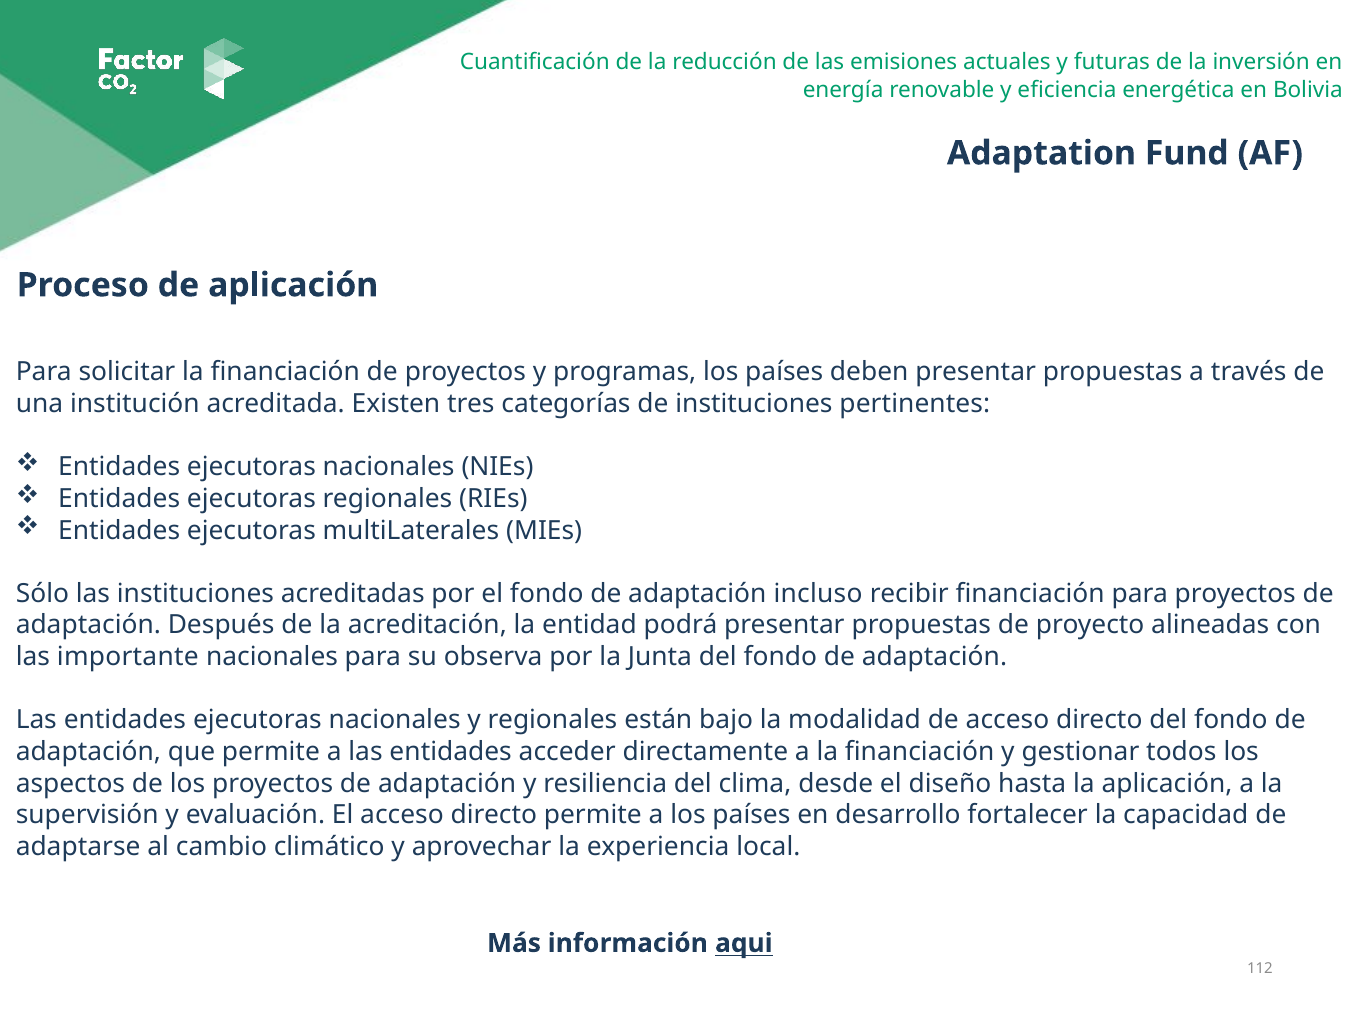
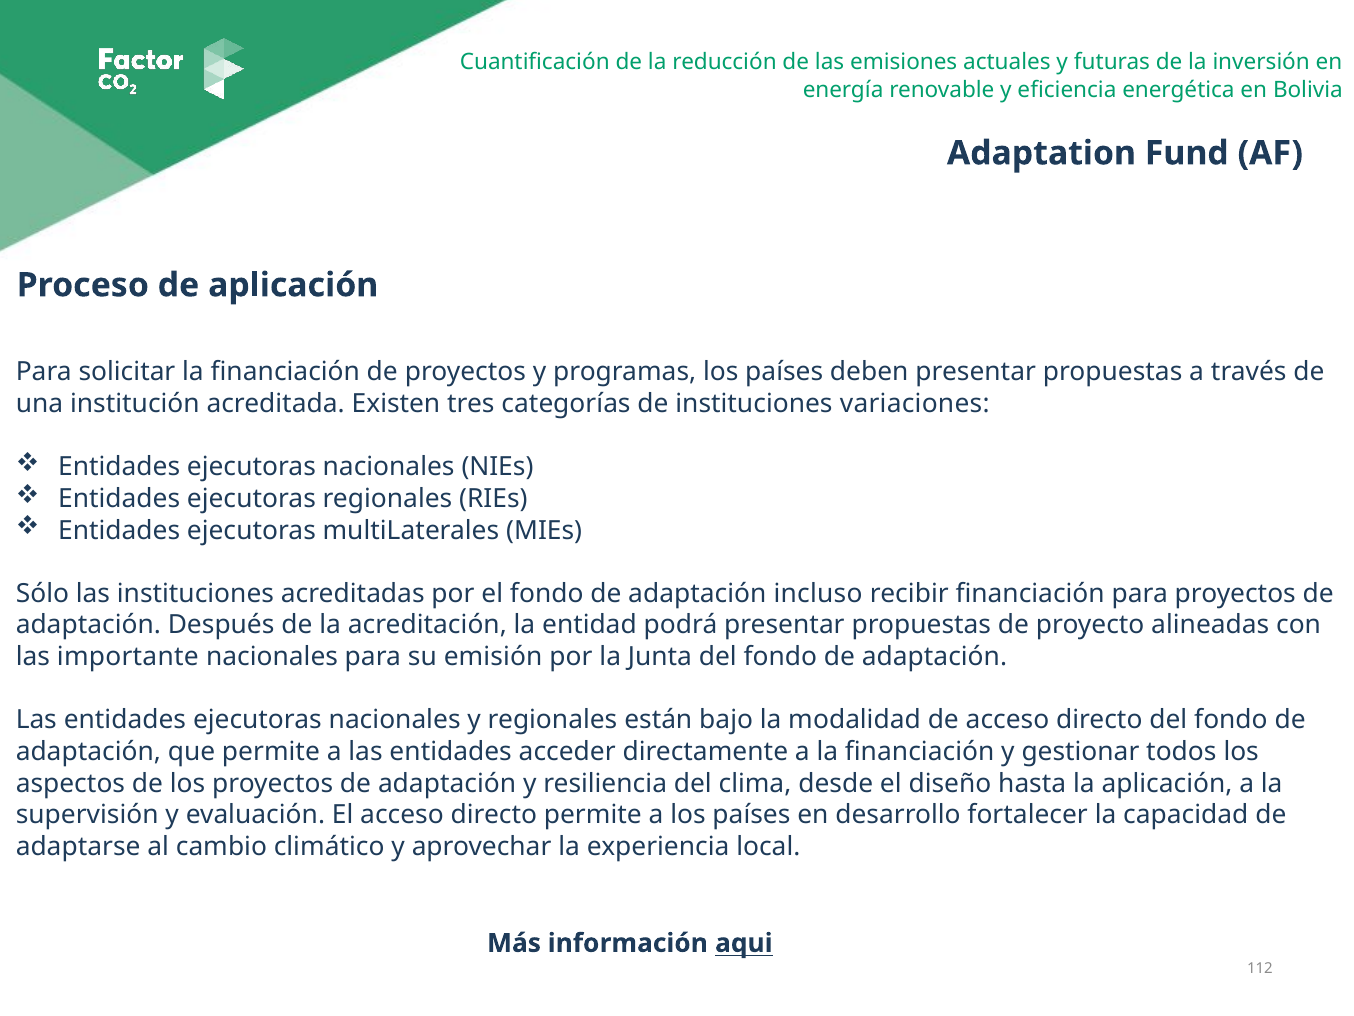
pertinentes: pertinentes -> variaciones
observa: observa -> emisión
